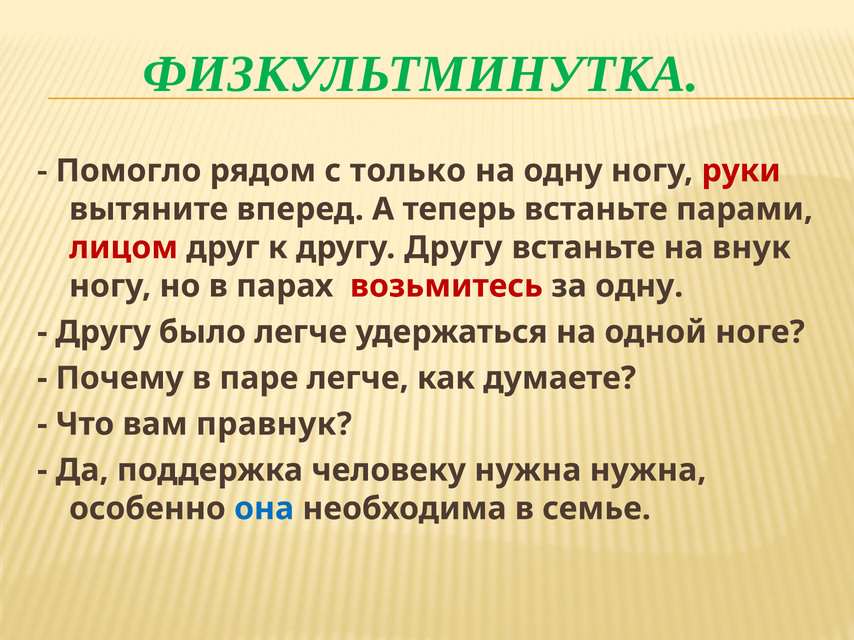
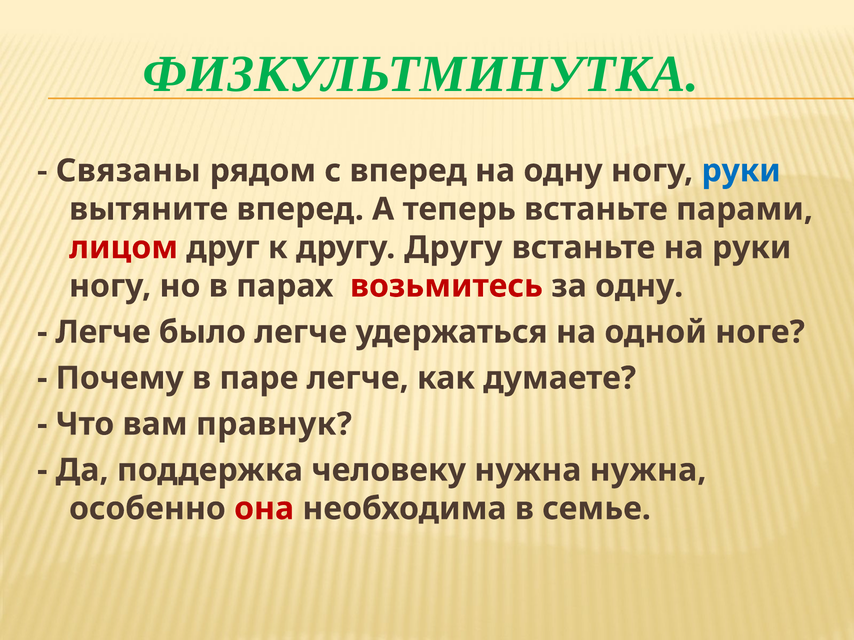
Помогло: Помогло -> Связаны
с только: только -> вперед
руки at (741, 171) colour: red -> blue
на внук: внук -> руки
Другу at (103, 332): Другу -> Легче
она colour: blue -> red
